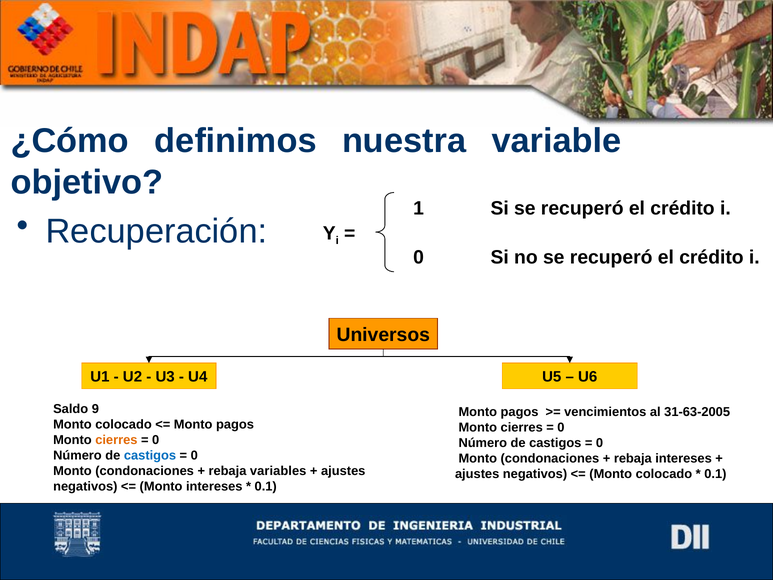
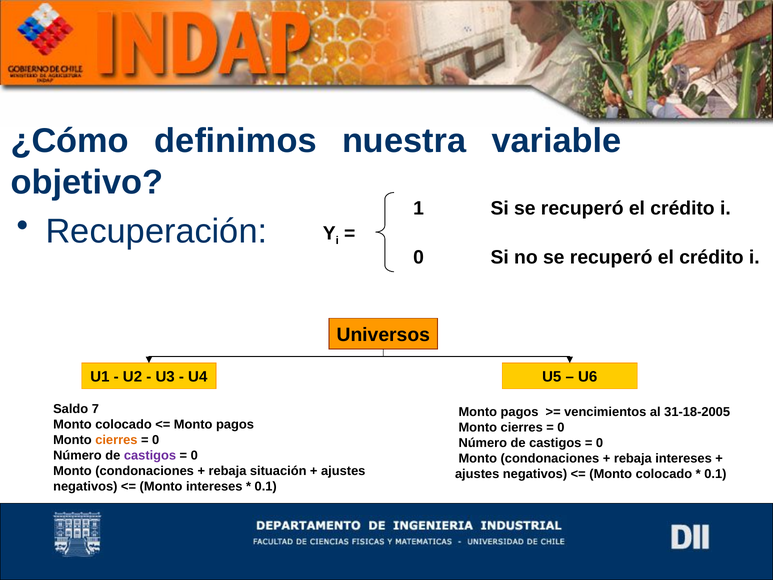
9: 9 -> 7
31-63-2005: 31-63-2005 -> 31-18-2005
castigos at (150, 455) colour: blue -> purple
variables: variables -> situación
